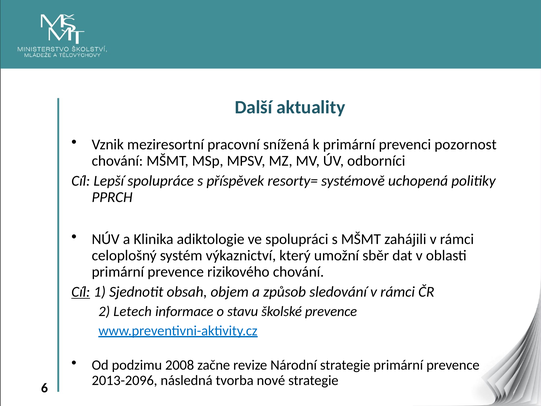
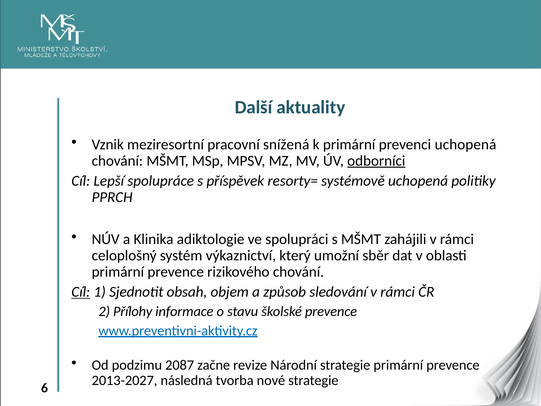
prevenci pozornost: pozornost -> uchopená
odborníci underline: none -> present
Letech: Letech -> Přílohy
2008: 2008 -> 2087
2013-2096: 2013-2096 -> 2013-2027
